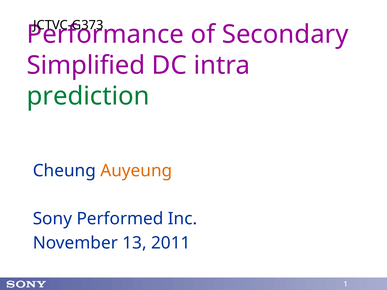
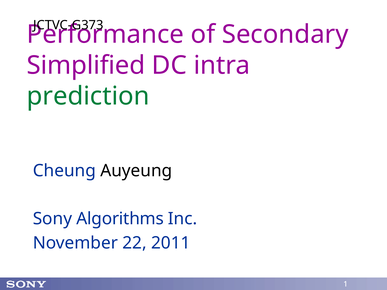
Auyeung colour: orange -> black
Performed: Performed -> Algorithms
13: 13 -> 22
